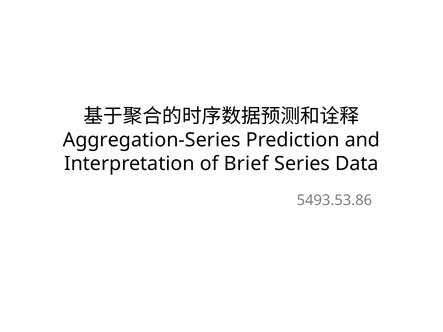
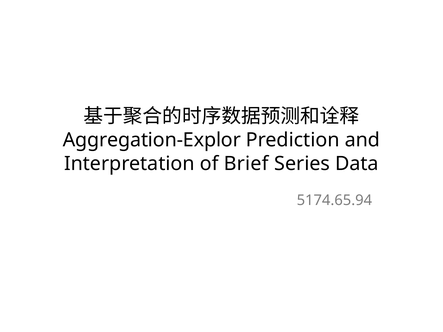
Aggregation-Series: Aggregation-Series -> Aggregation-Explor
5493.53.86: 5493.53.86 -> 5174.65.94
